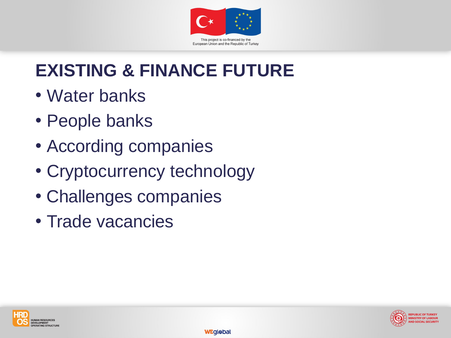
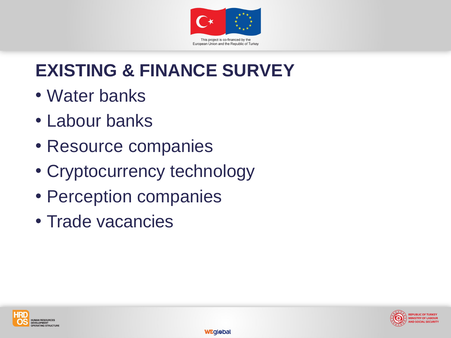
FUTURE: FUTURE -> SURVEY
People: People -> Labour
According: According -> Resource
Challenges: Challenges -> Perception
